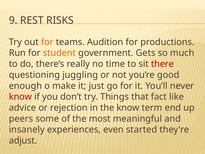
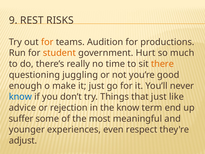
Gets: Gets -> Hurt
there colour: red -> orange
know at (20, 97) colour: red -> blue
that fact: fact -> just
peers: peers -> suffer
insanely: insanely -> younger
started: started -> respect
